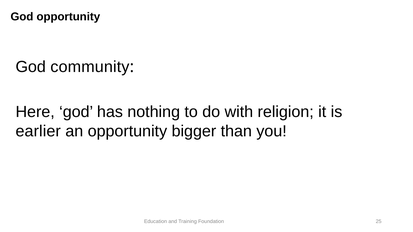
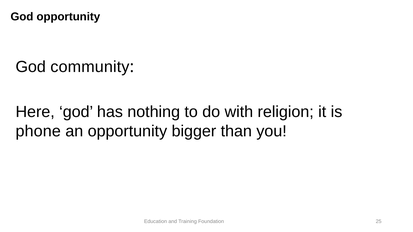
earlier: earlier -> phone
